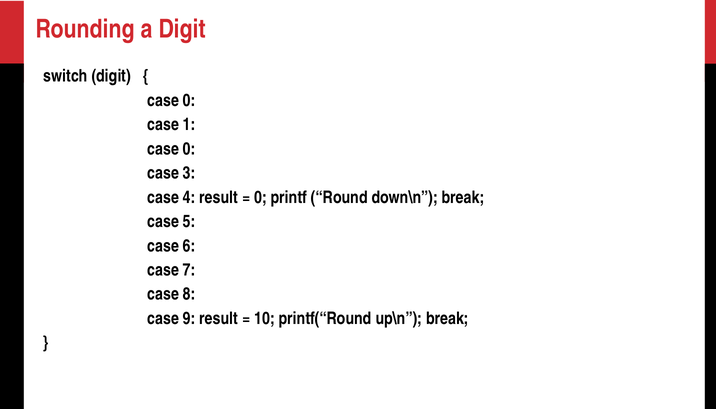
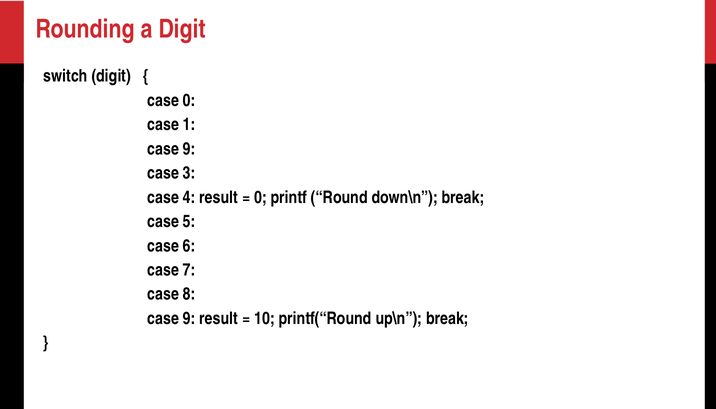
0 at (189, 149): 0 -> 9
